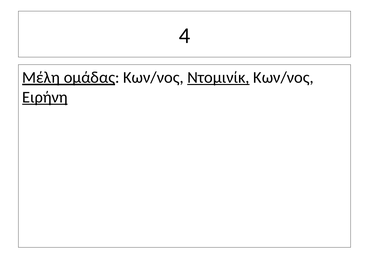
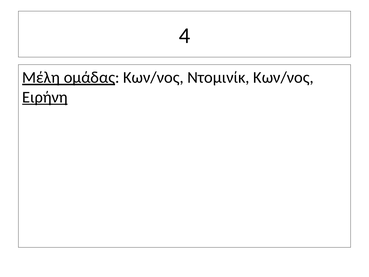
Ντομινίκ underline: present -> none
